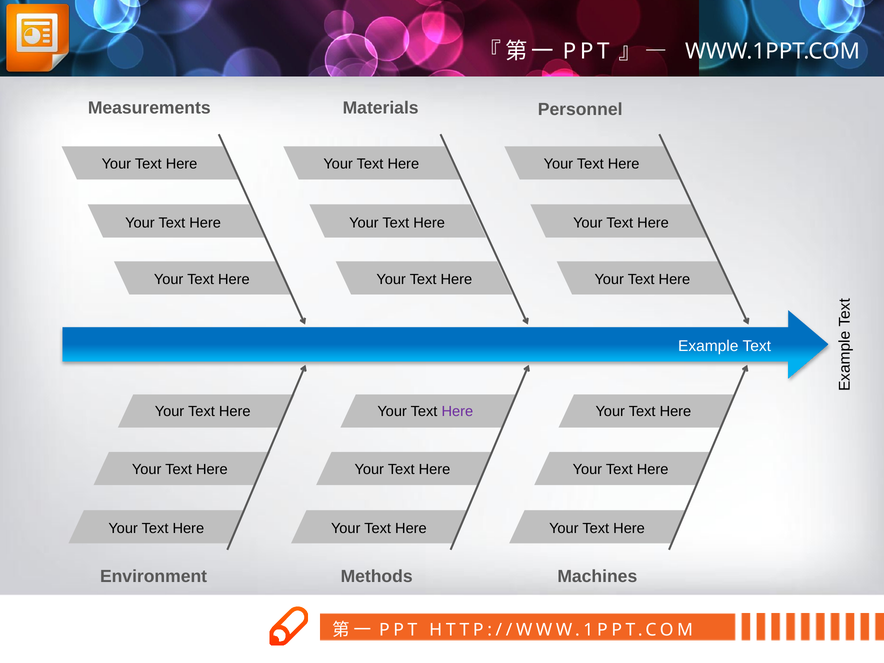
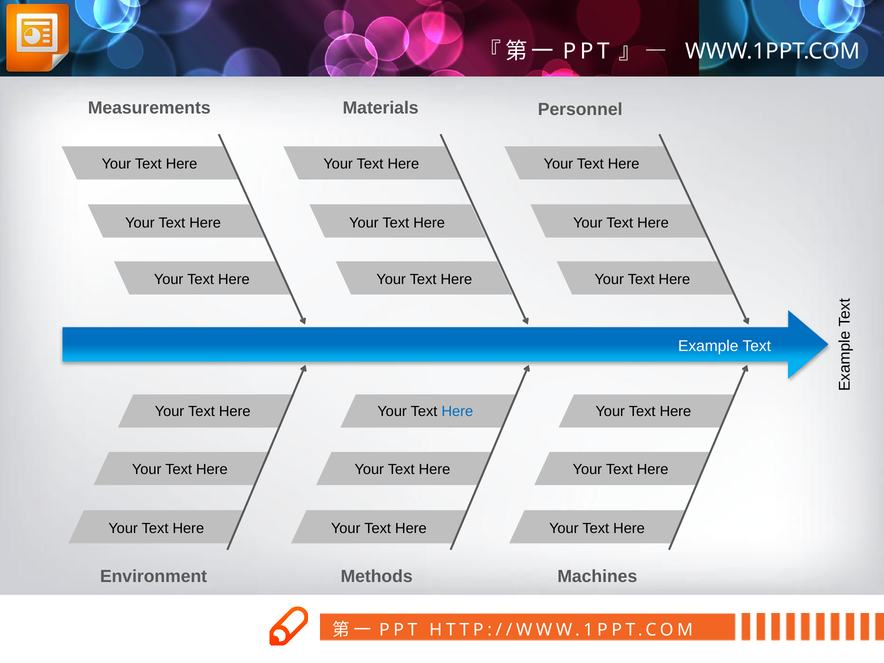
Here at (457, 411) colour: purple -> blue
